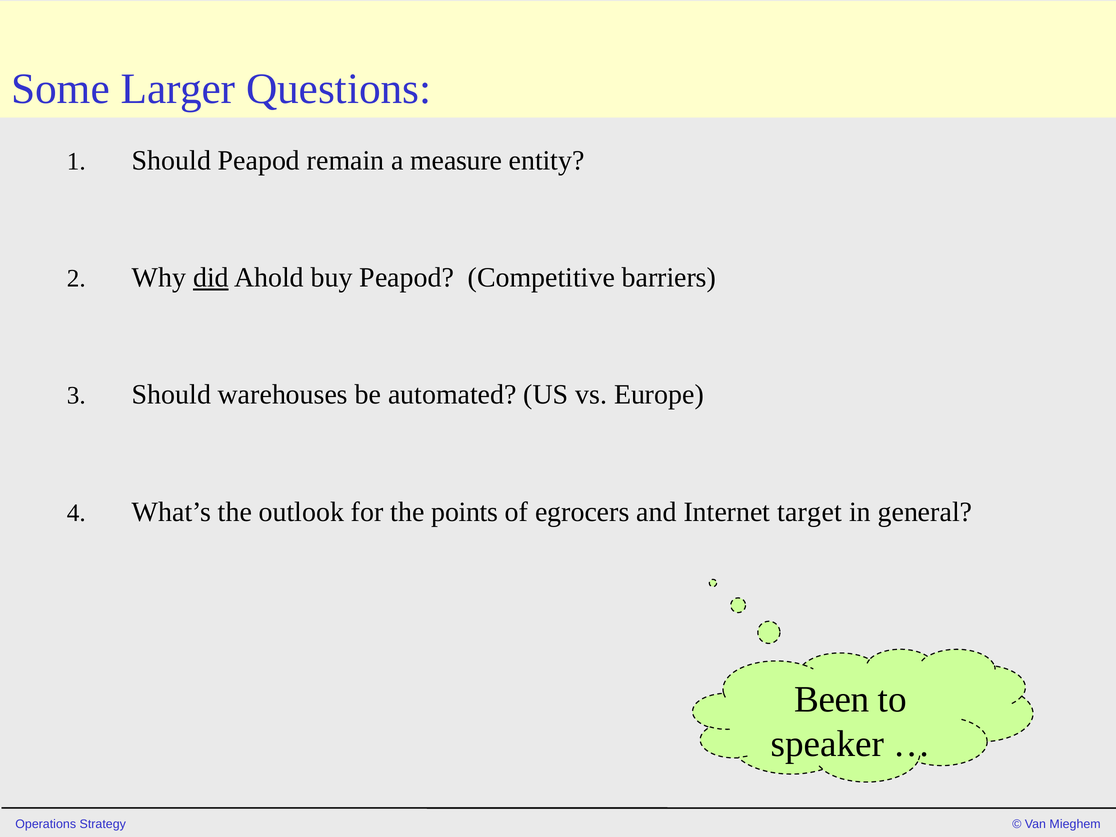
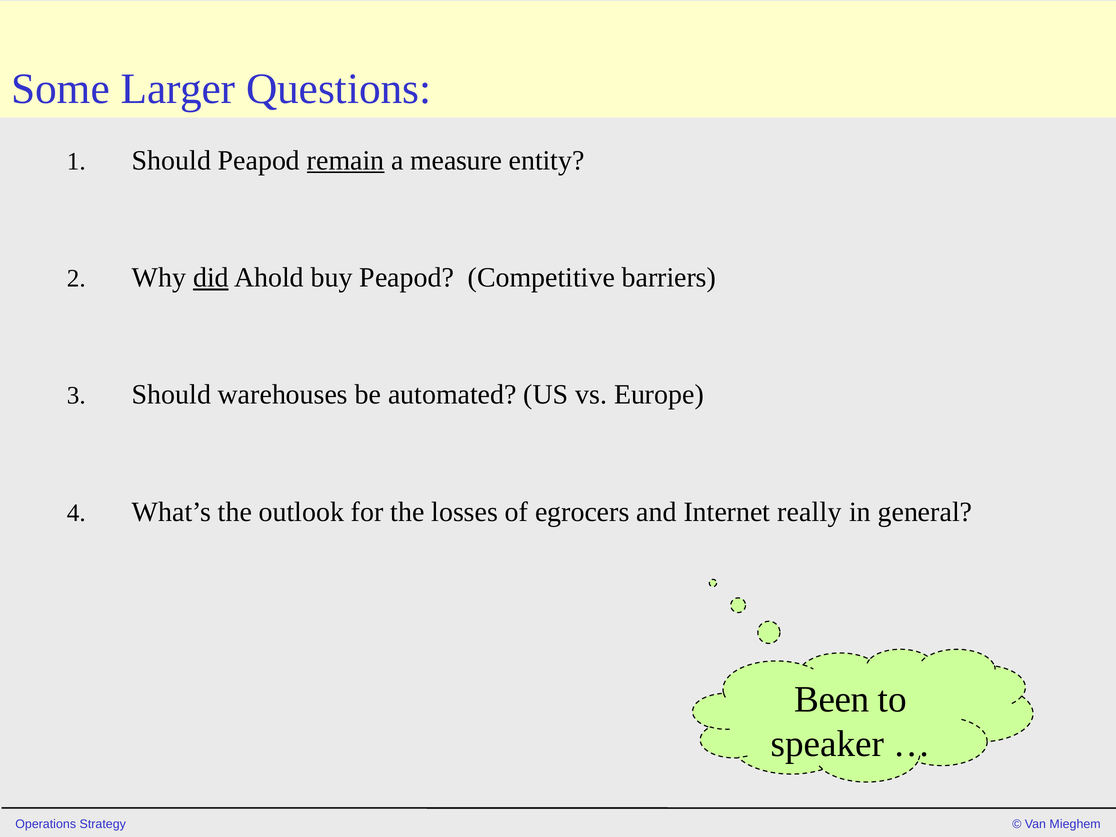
remain underline: none -> present
points: points -> losses
target: target -> really
